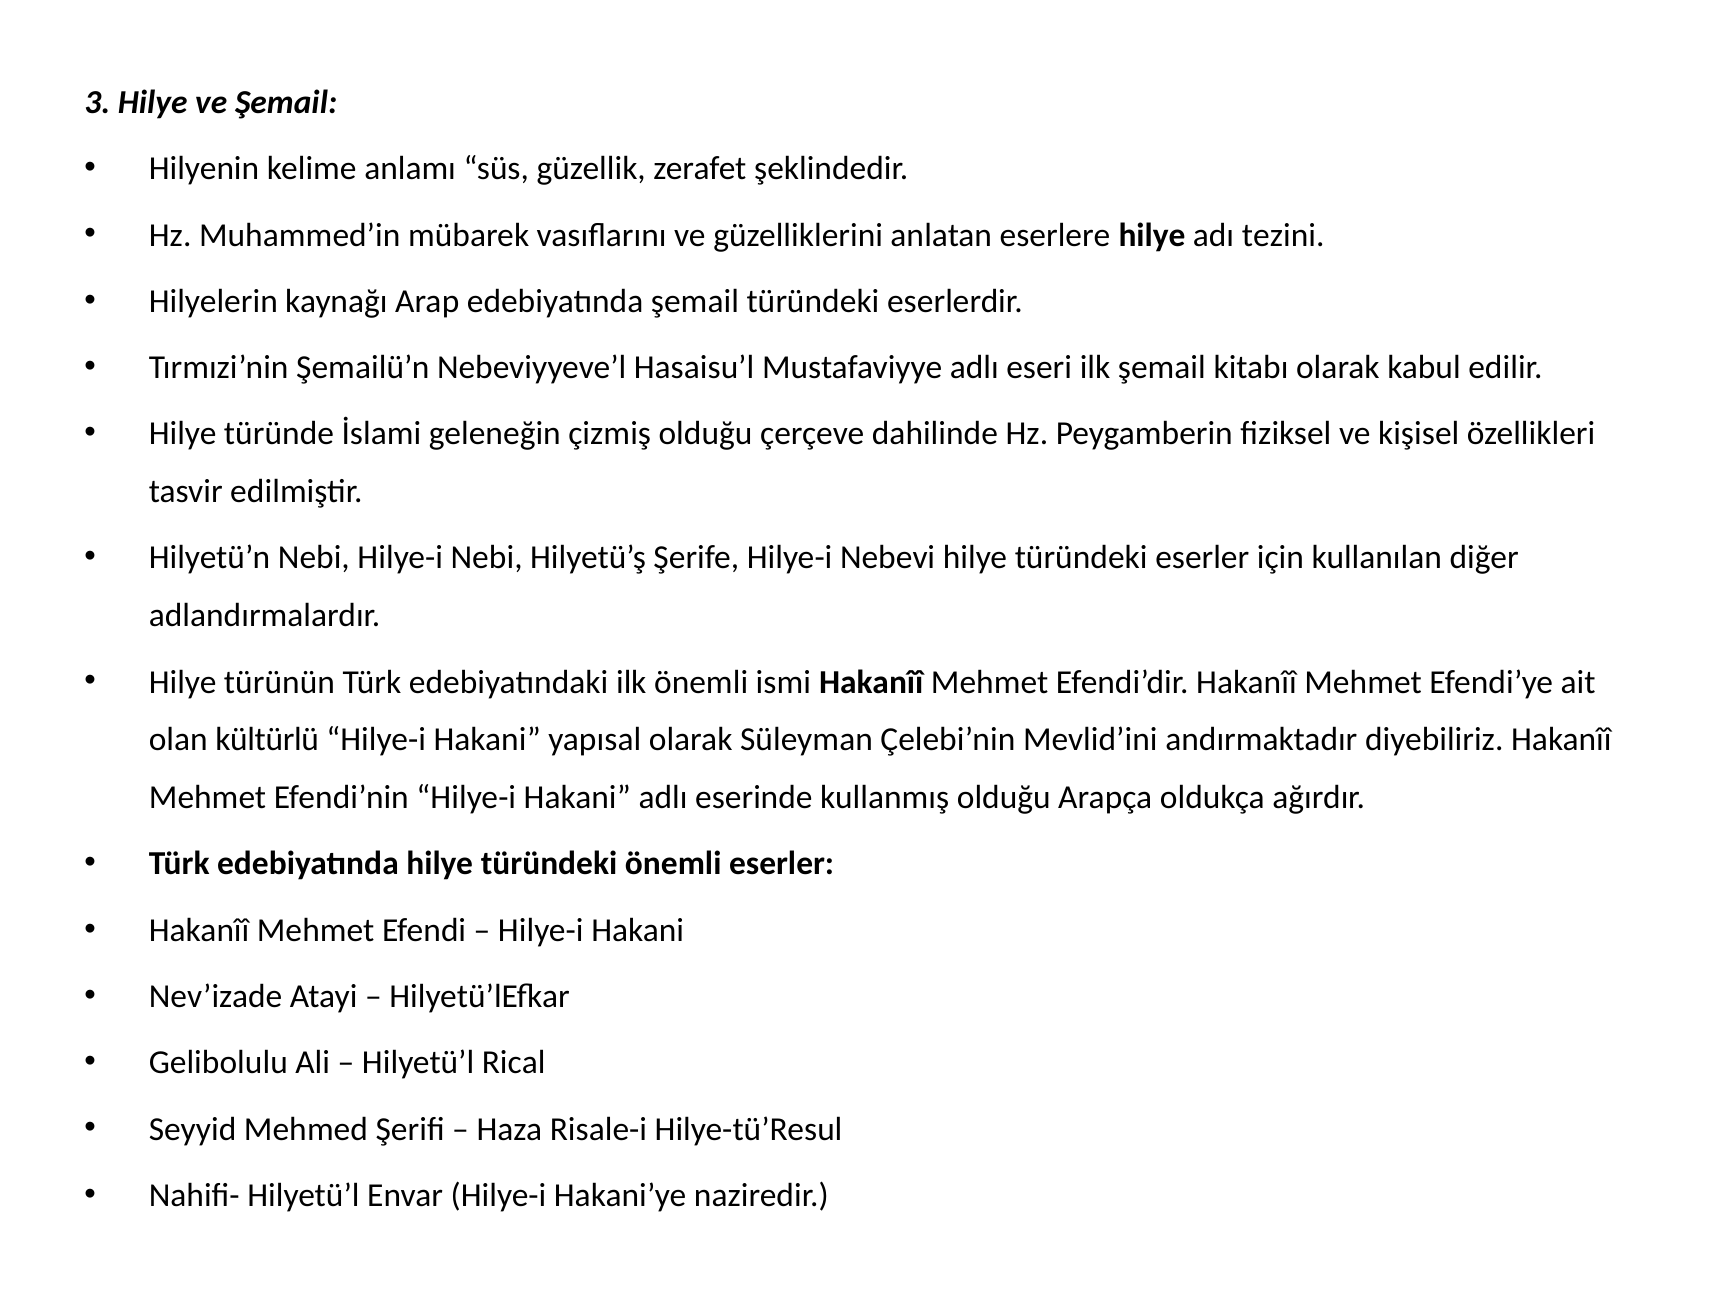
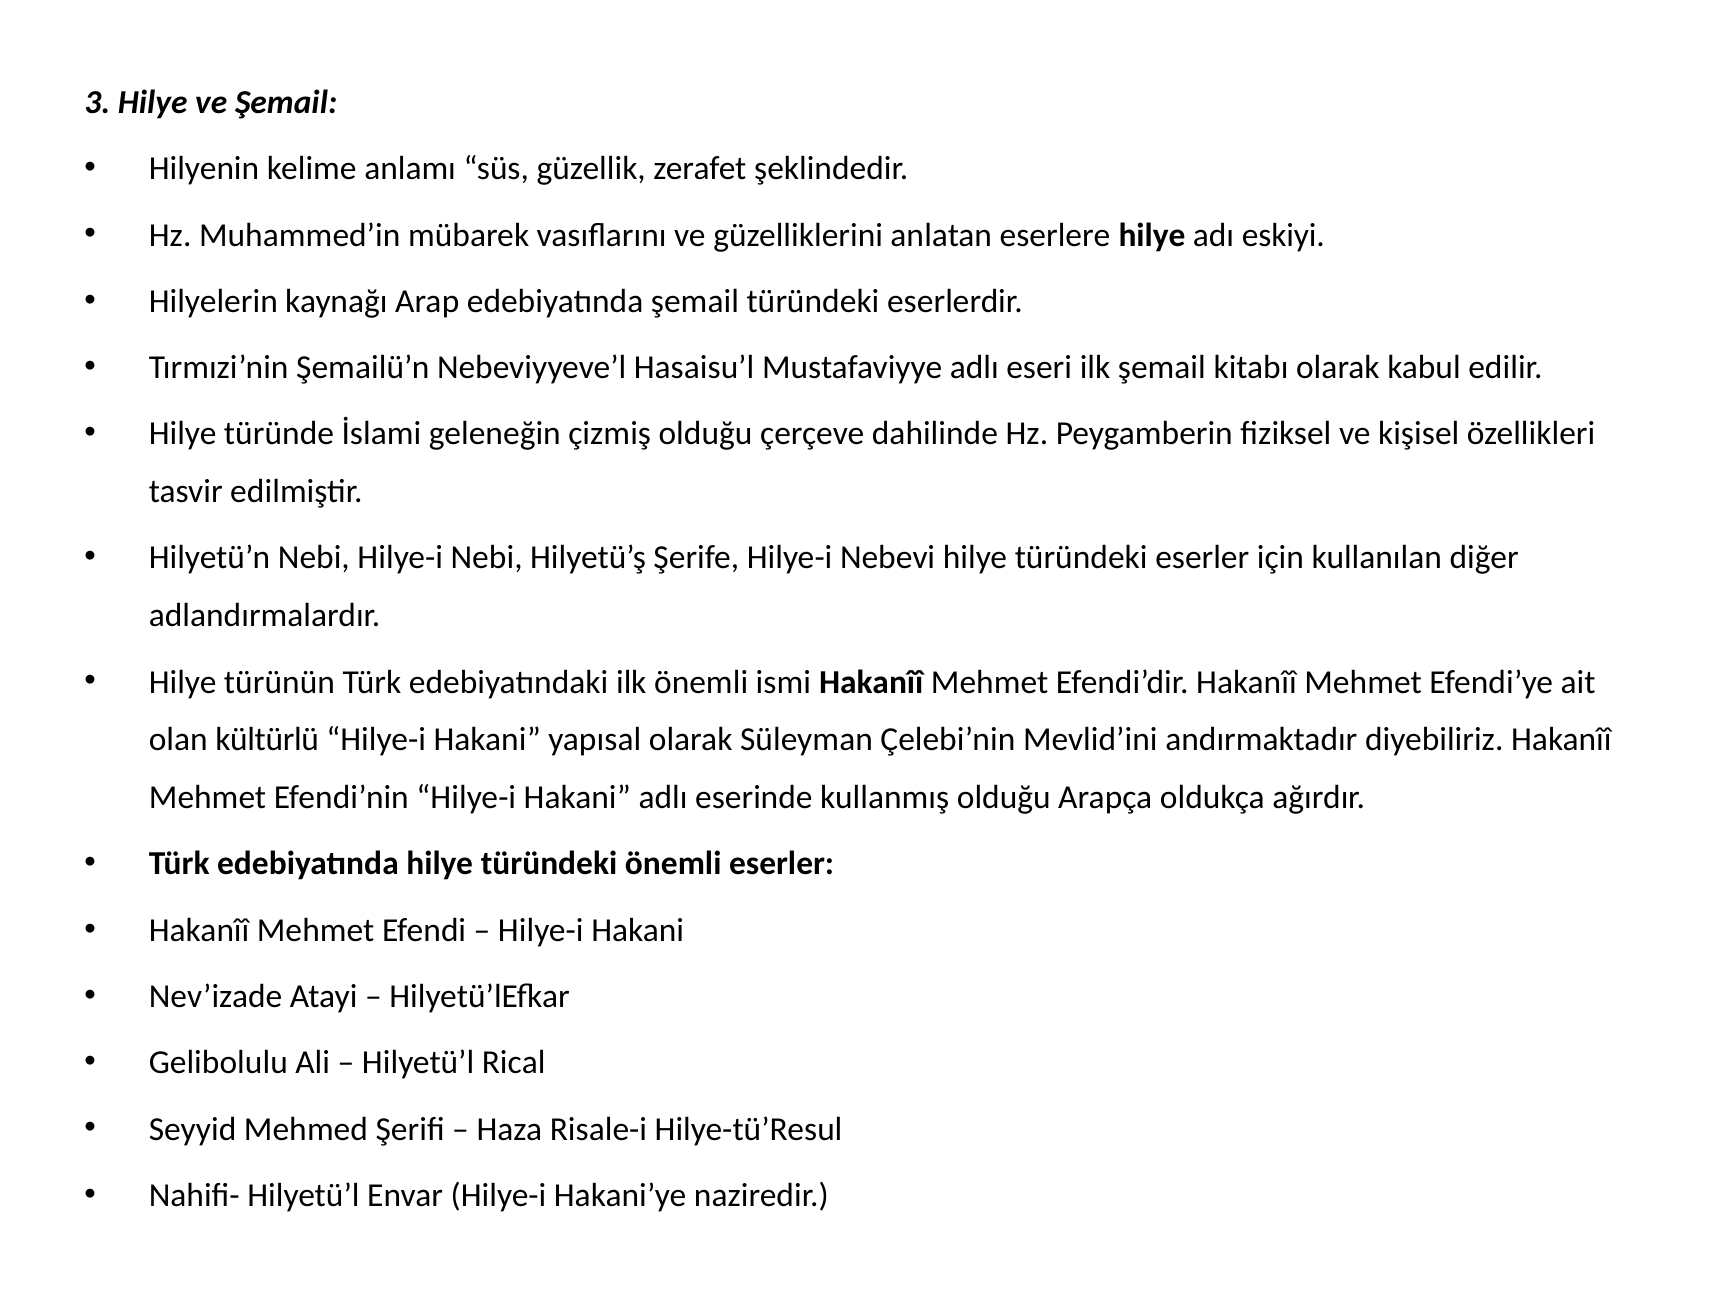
tezini: tezini -> eskiyi
